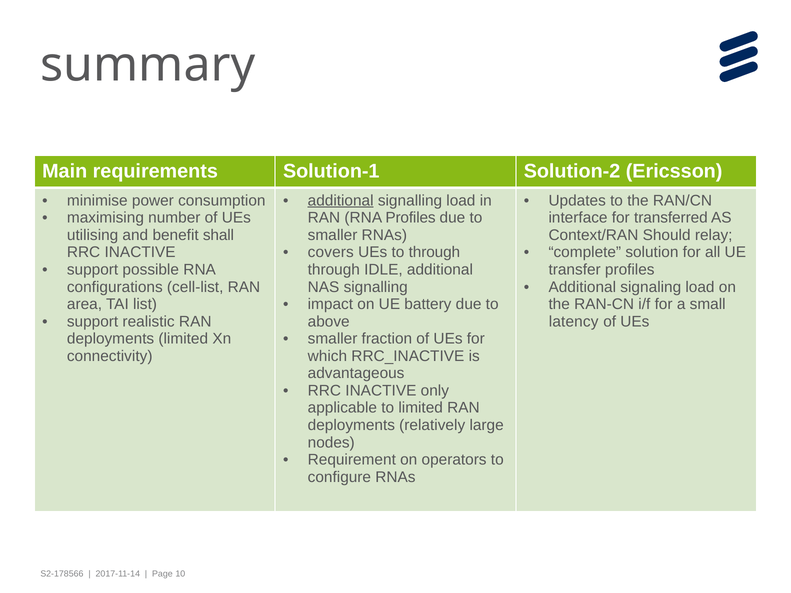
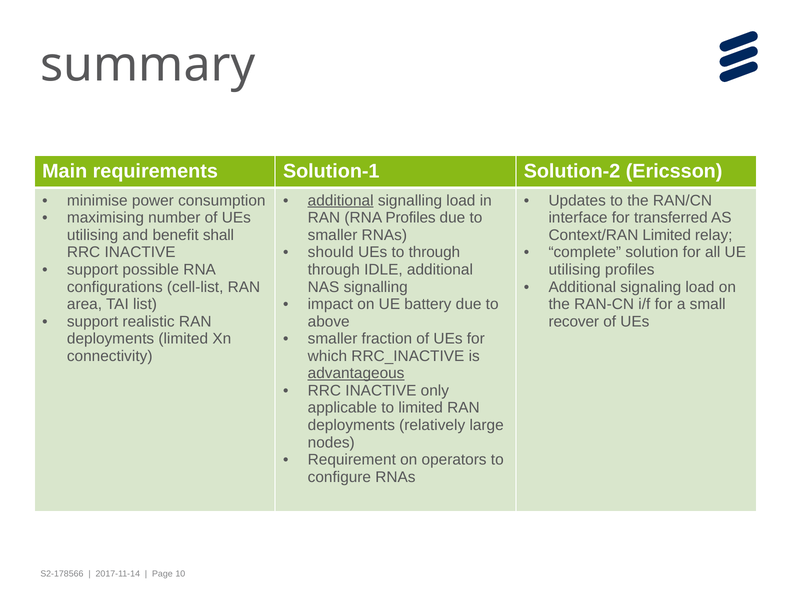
Context/RAN Should: Should -> Limited
covers: covers -> should
transfer at (575, 270): transfer -> utilising
latency: latency -> recover
advantageous underline: none -> present
